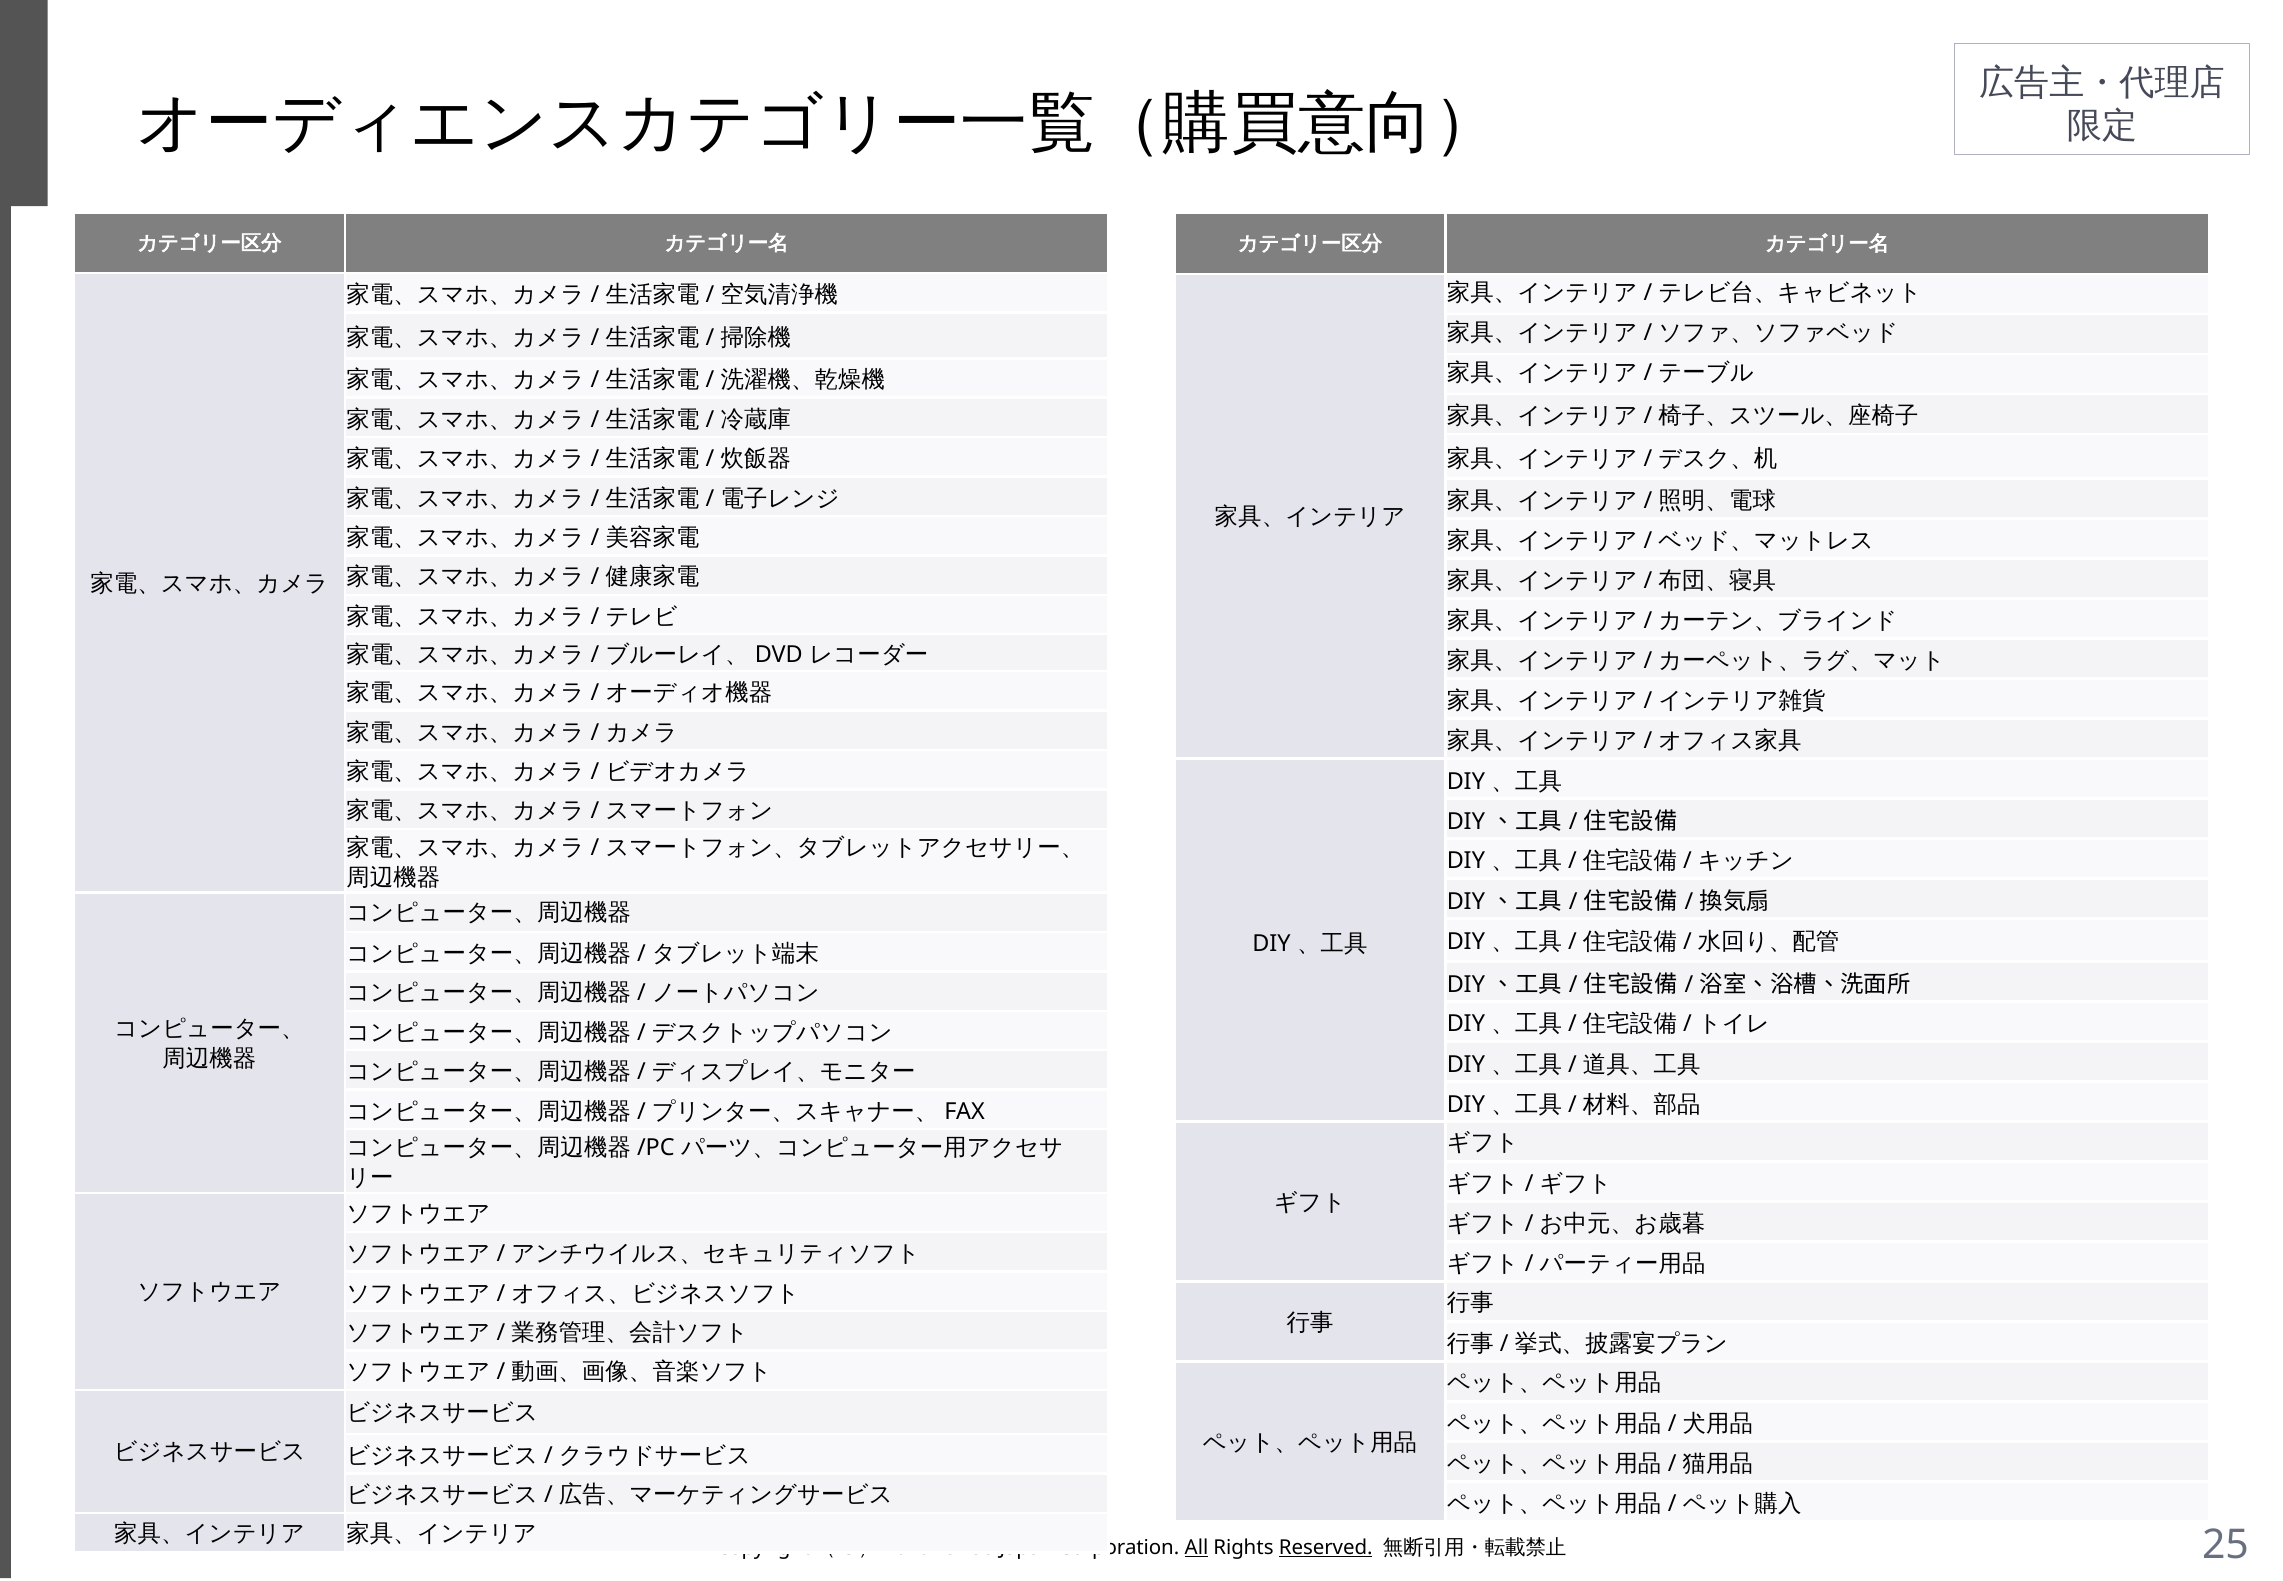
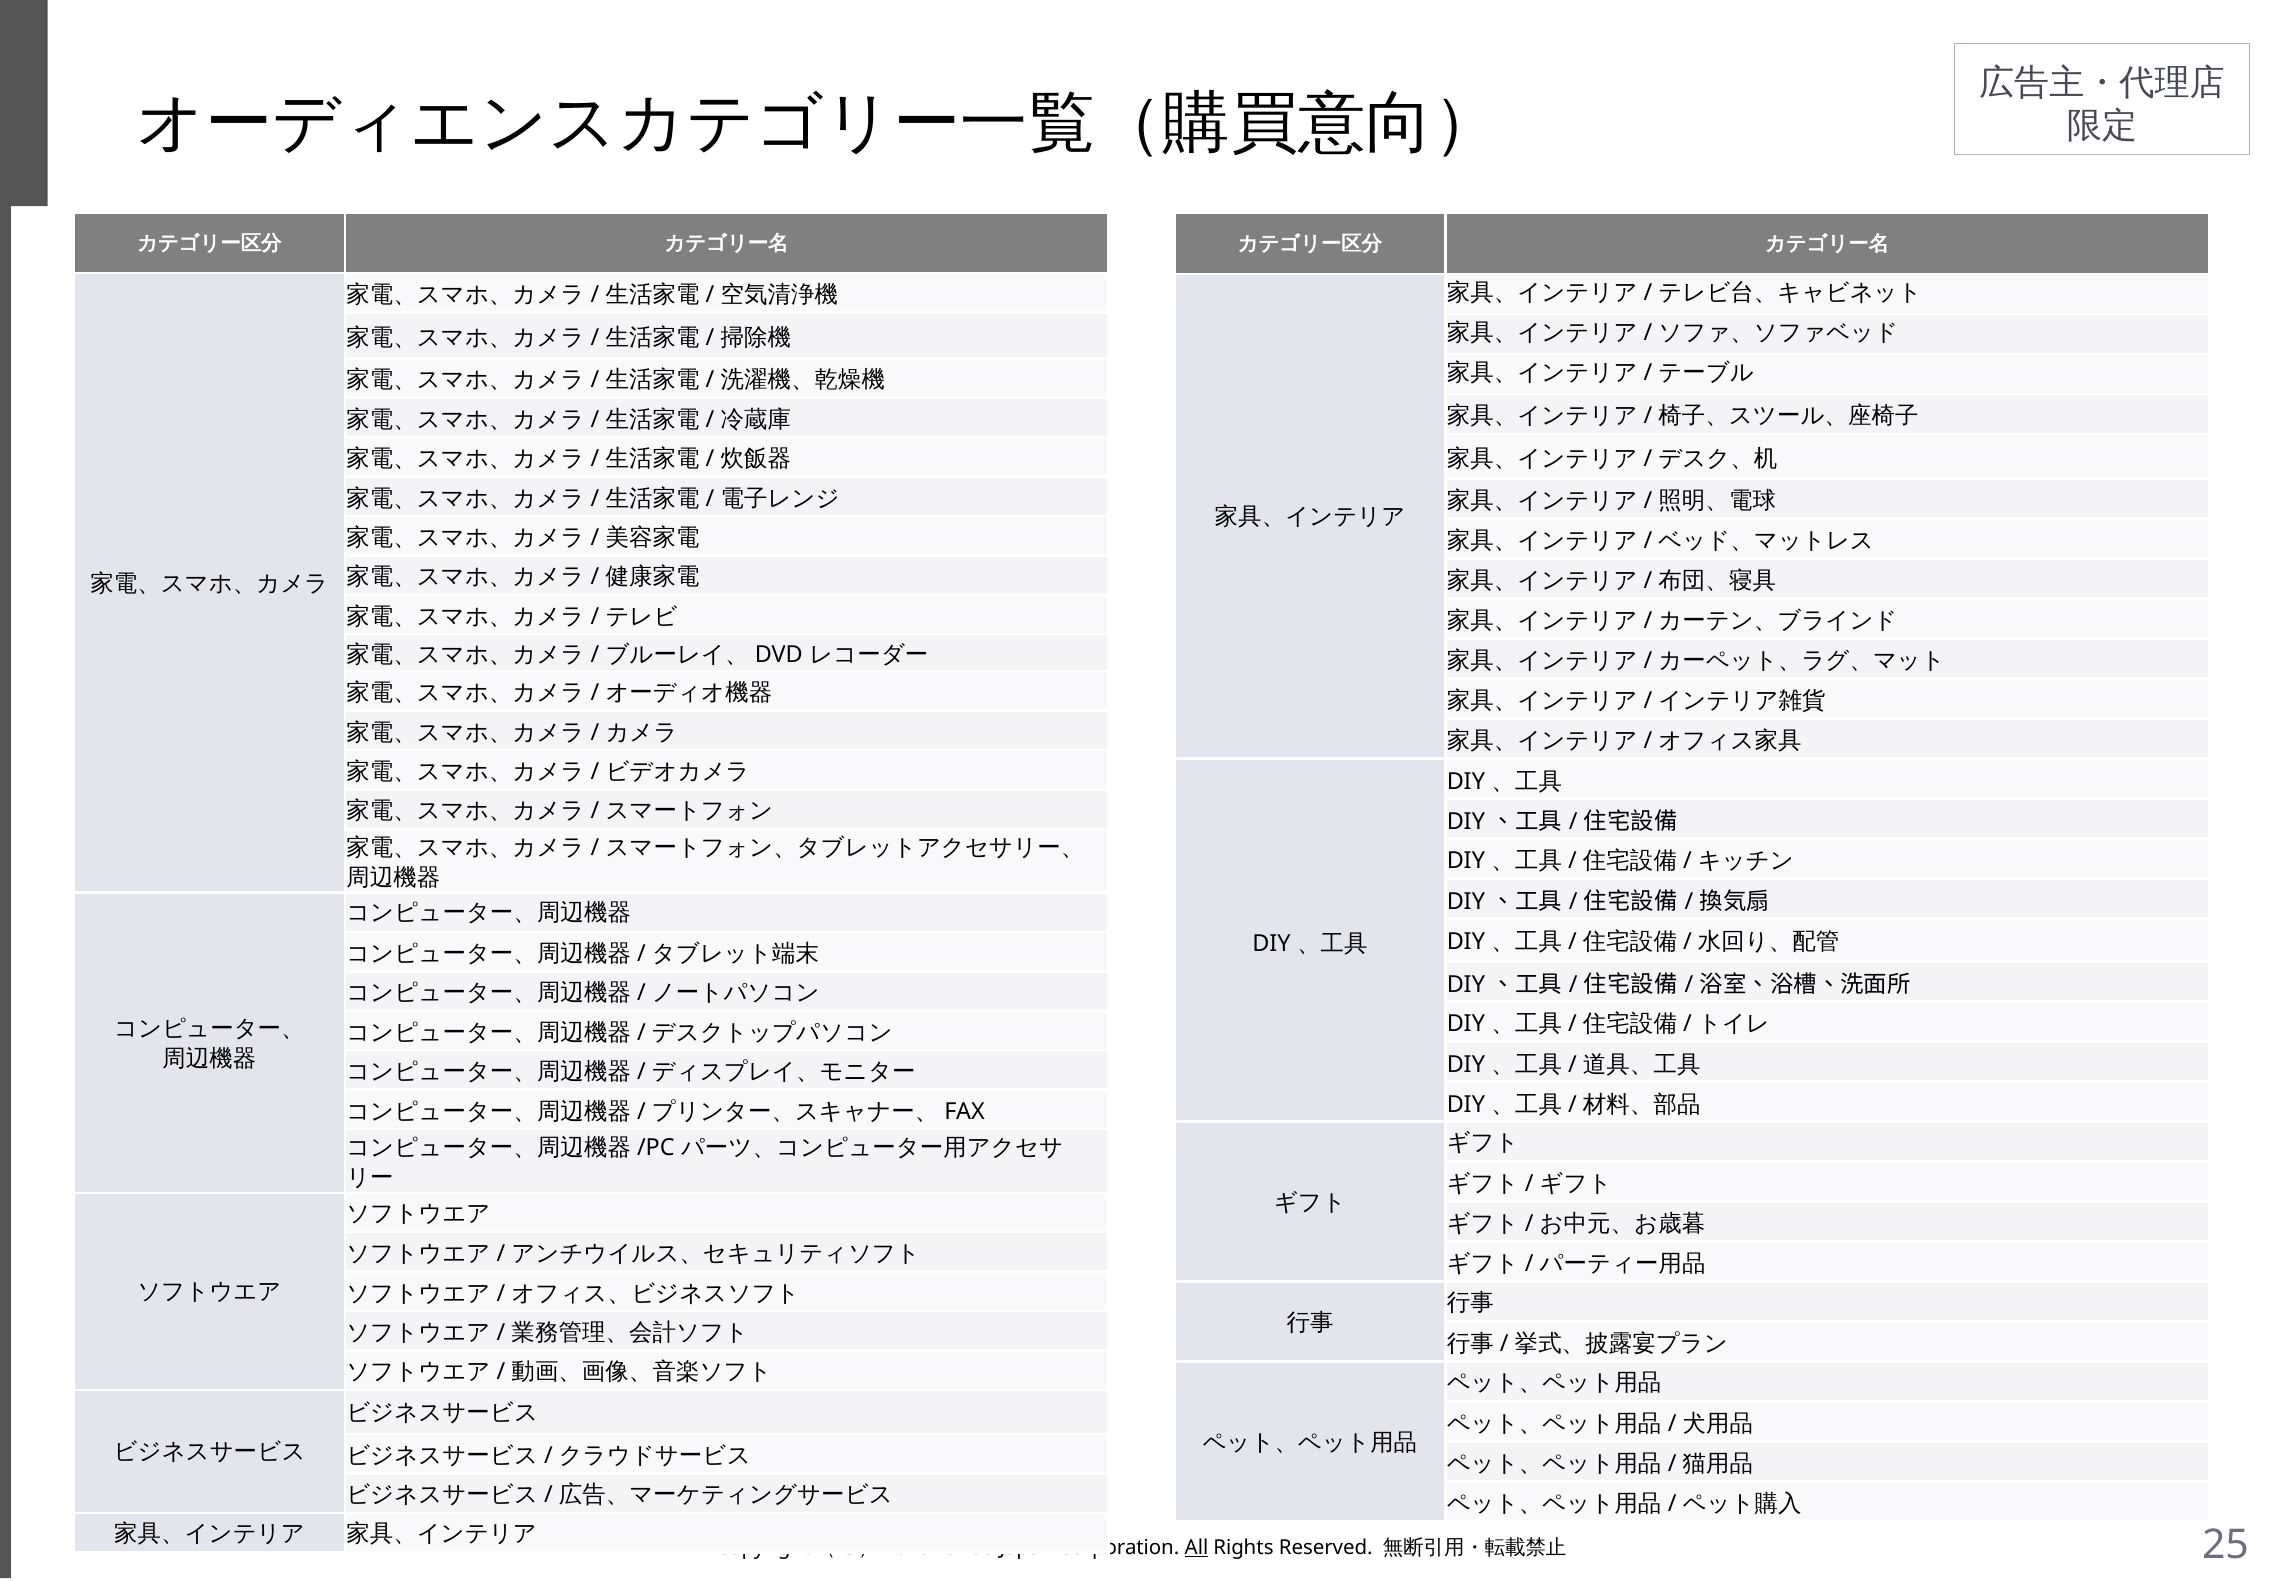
Reserved underline: present -> none
